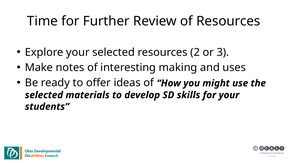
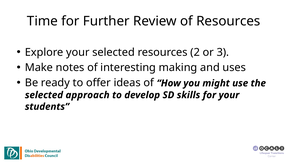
materials: materials -> approach
